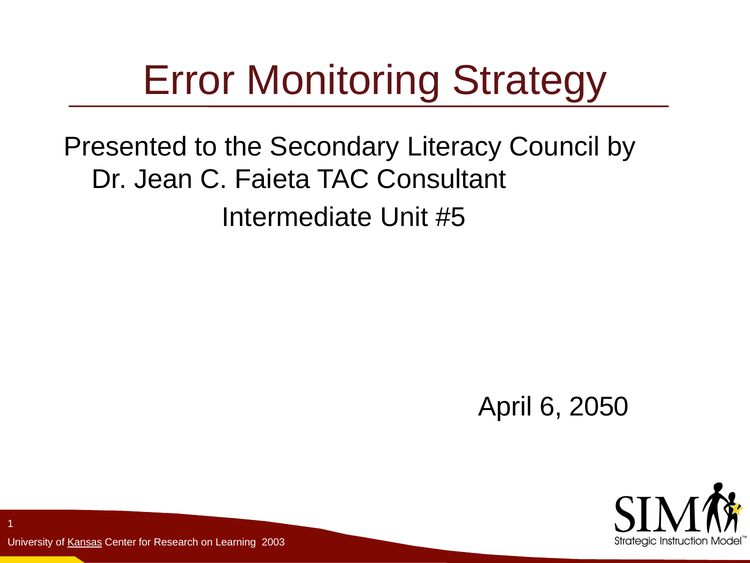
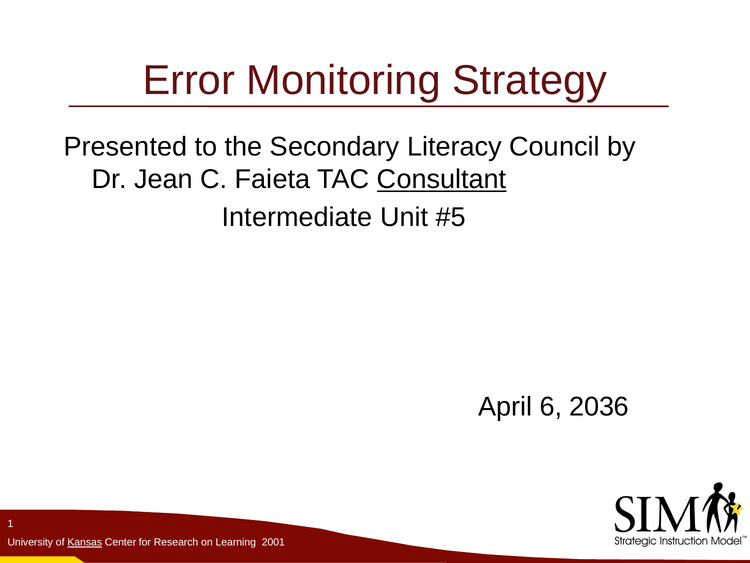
Consultant underline: none -> present
2050: 2050 -> 2036
2003: 2003 -> 2001
